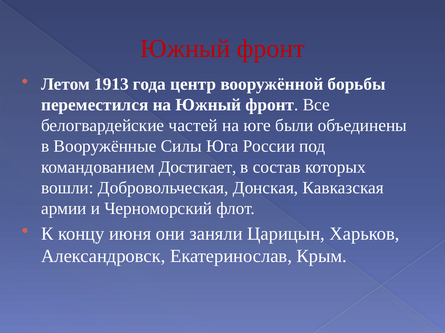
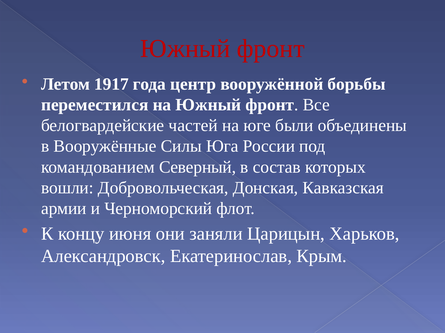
1913: 1913 -> 1917
Достигает: Достигает -> Северный
